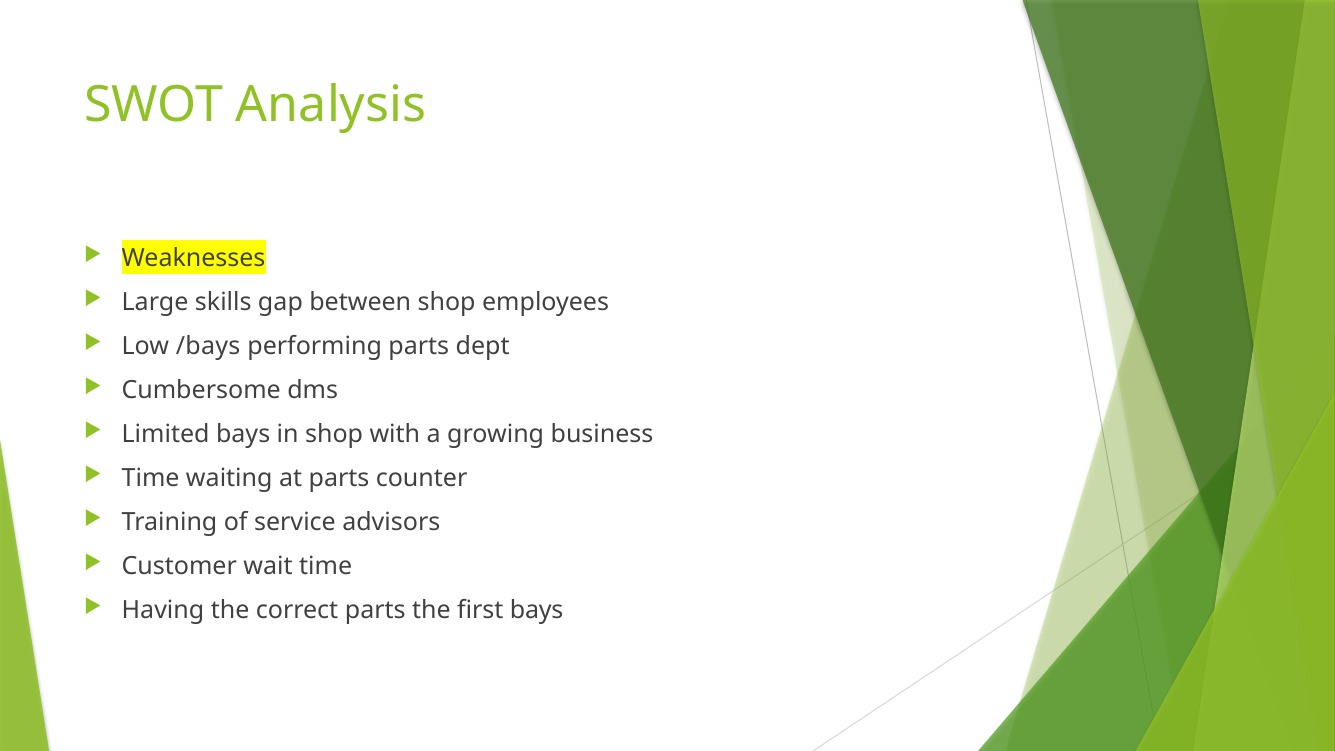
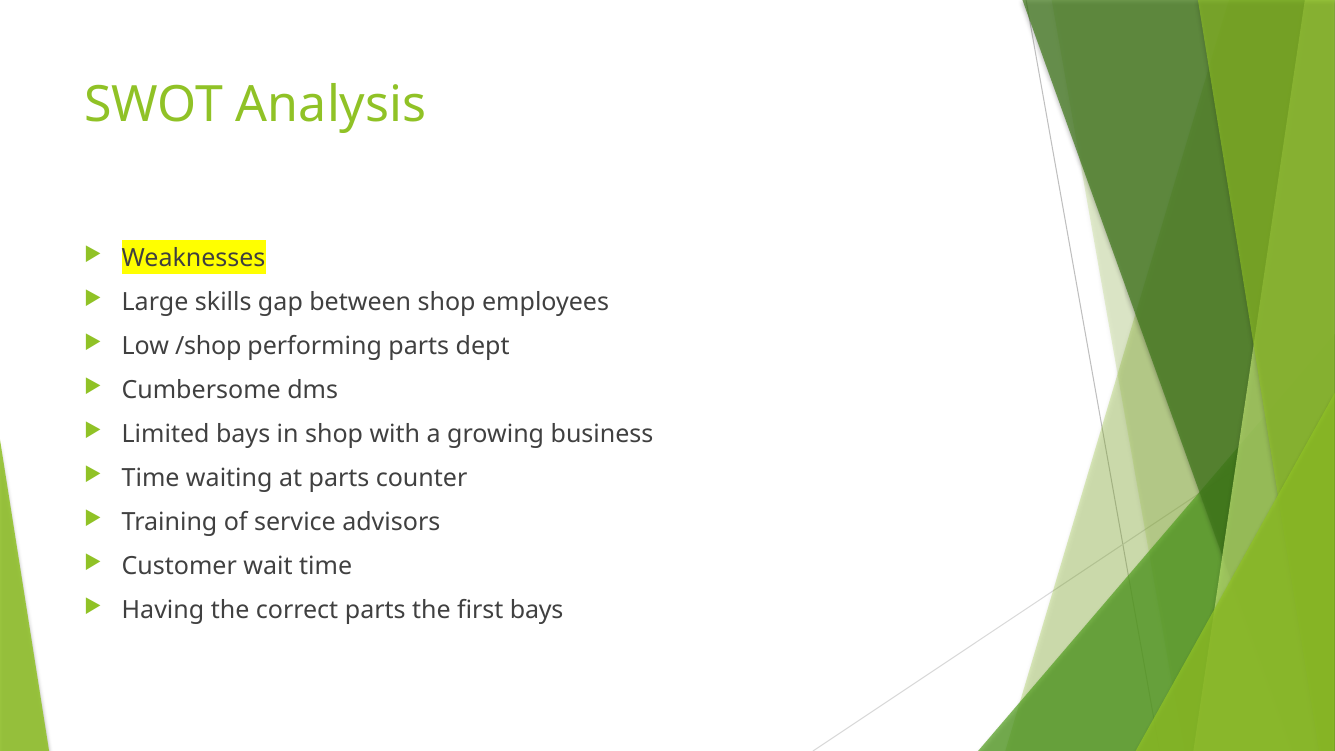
/bays: /bays -> /shop
